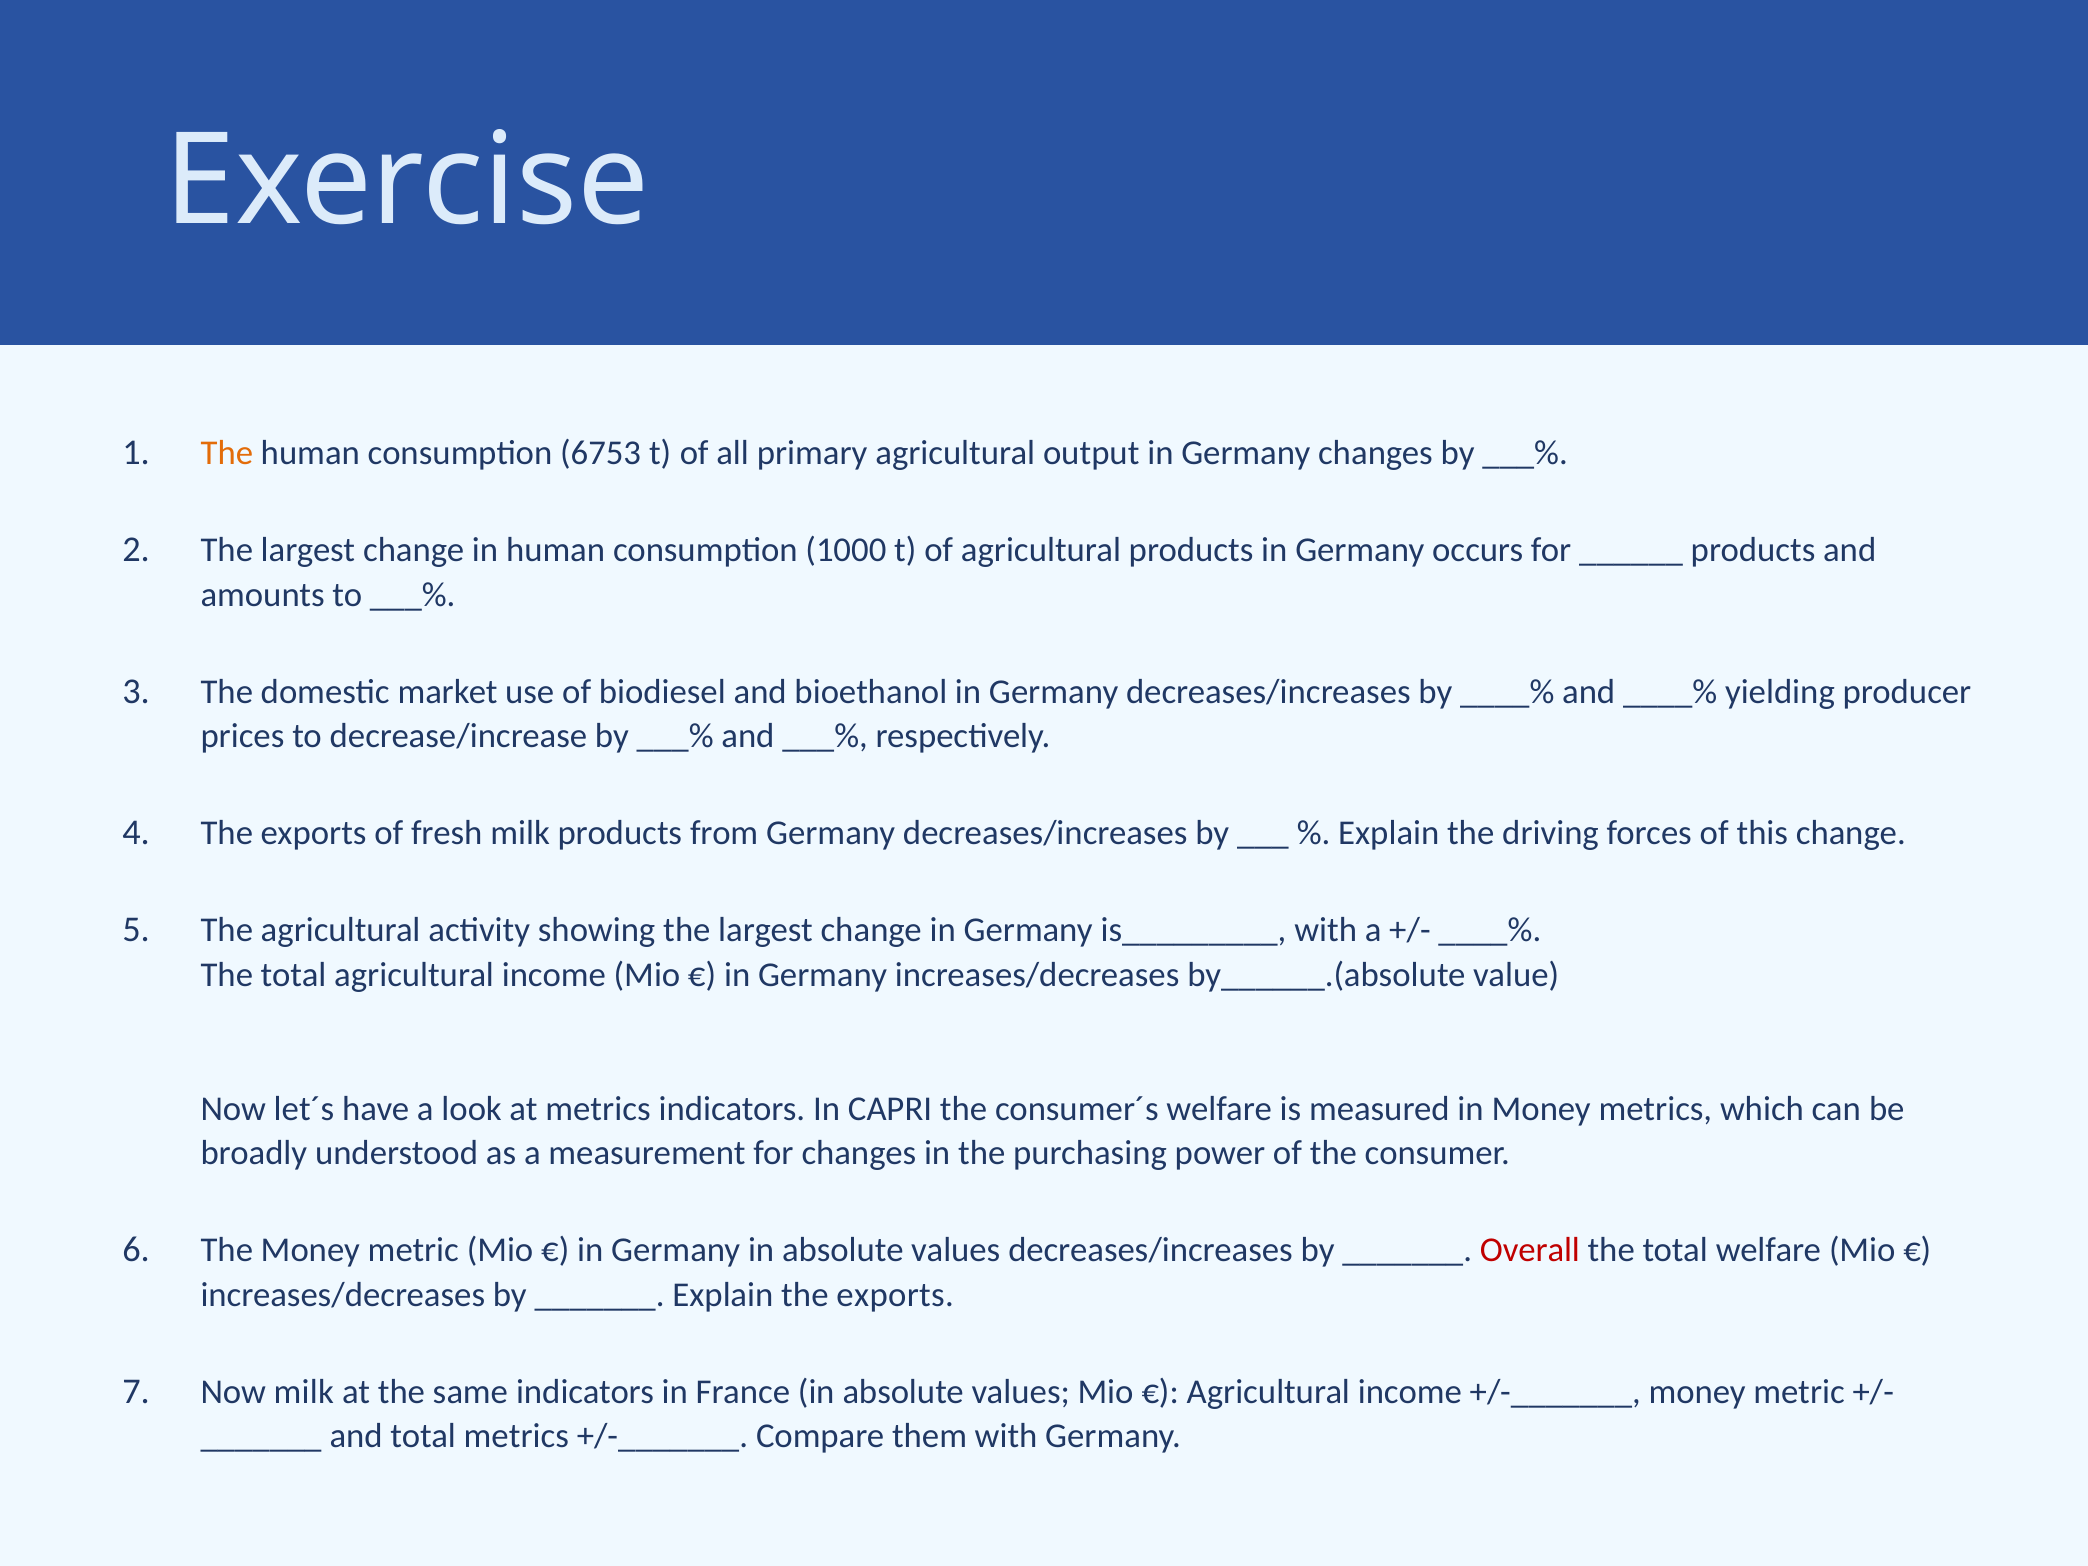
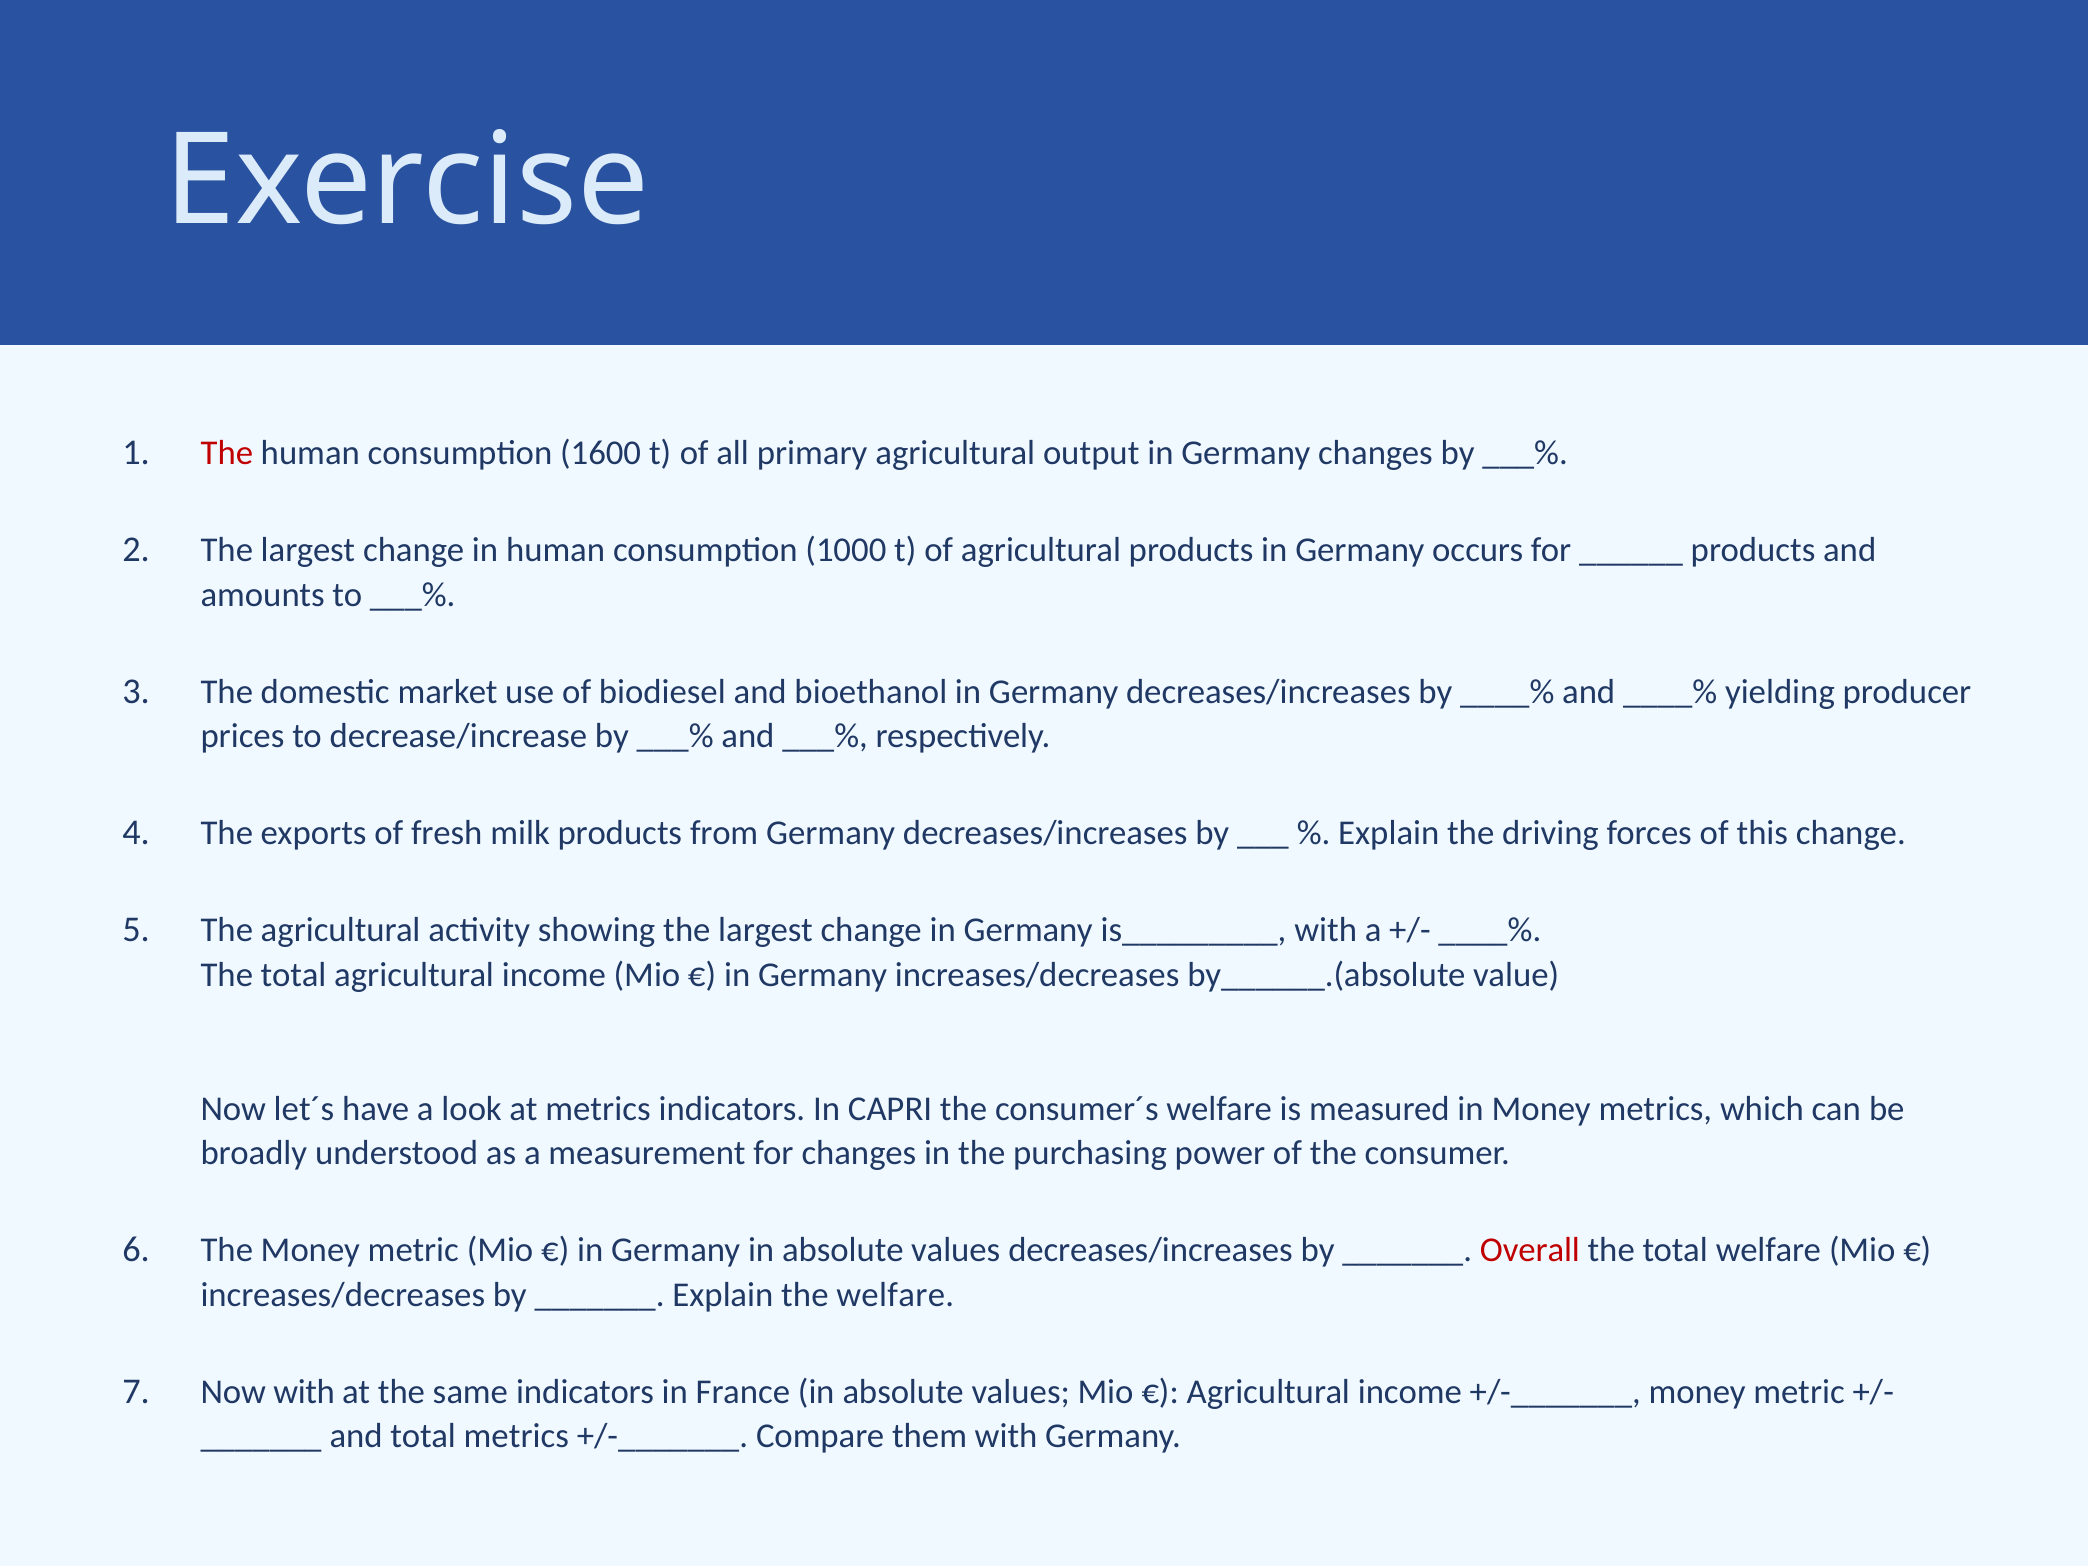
The at (227, 453) colour: orange -> red
6753: 6753 -> 1600
Explain the exports: exports -> welfare
Now milk: milk -> with
